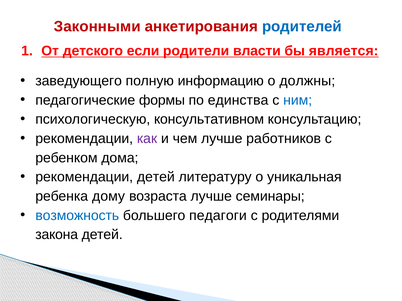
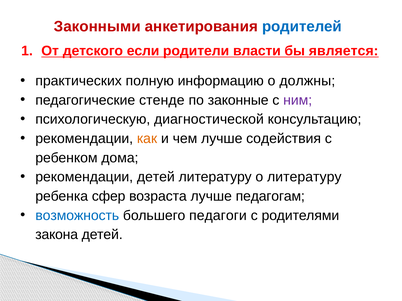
заведующего: заведующего -> практических
формы: формы -> стенде
единства: единства -> законные
ним colour: blue -> purple
консультативном: консультативном -> диагностической
как colour: purple -> orange
работников: работников -> содействия
о уникальная: уникальная -> литературу
дому: дому -> сфер
семинары: семинары -> педагогам
